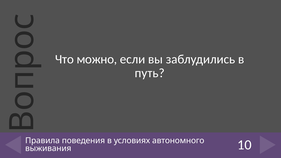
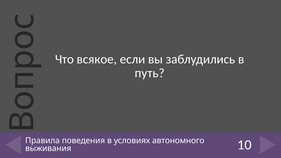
можно: можно -> всякое
